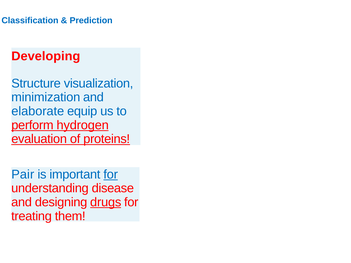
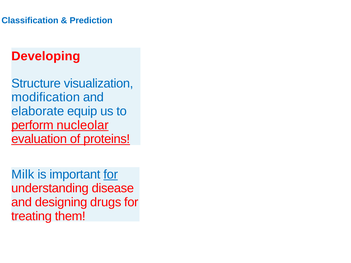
minimization: minimization -> modification
hydrogen: hydrogen -> nucleolar
Pair: Pair -> Milk
drugs underline: present -> none
